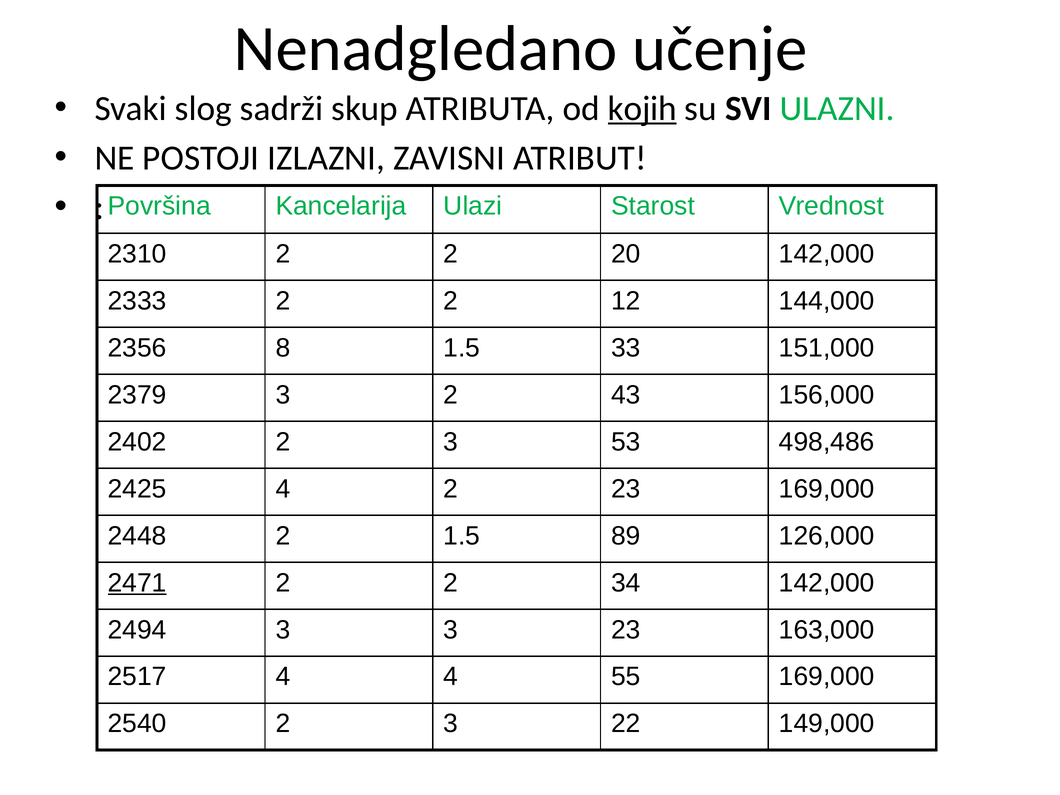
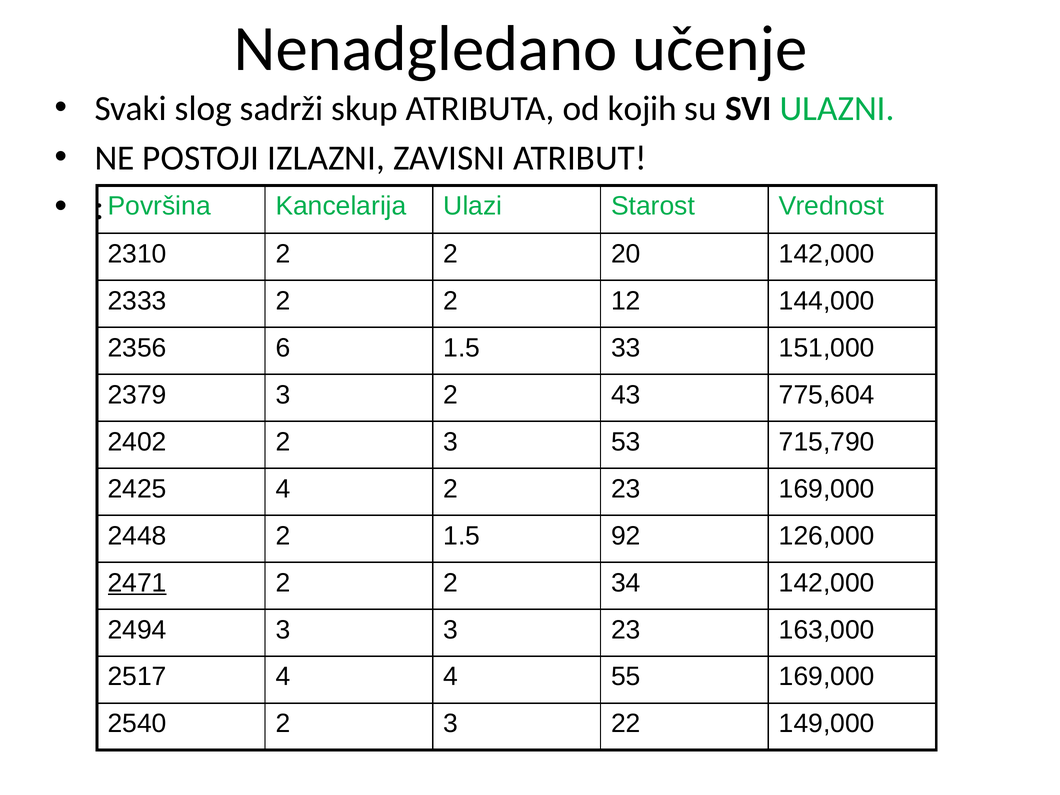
kojih underline: present -> none
8: 8 -> 6
156,000: 156,000 -> 775,604
498,486: 498,486 -> 715,790
89: 89 -> 92
